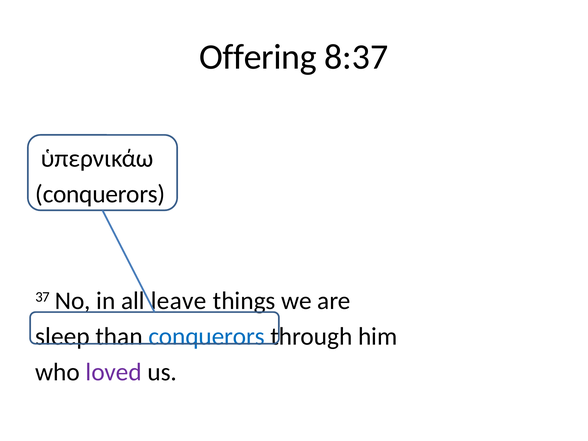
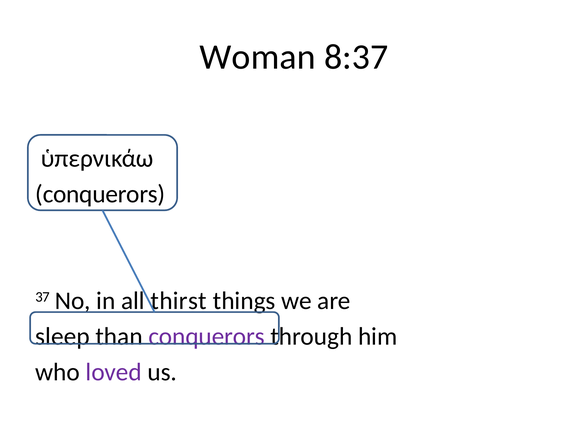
Offering: Offering -> Woman
leave: leave -> thirst
conquerors at (207, 337) colour: blue -> purple
